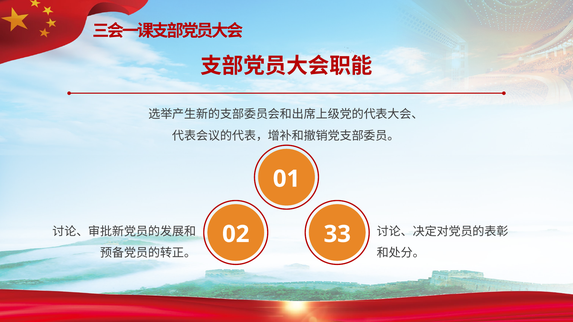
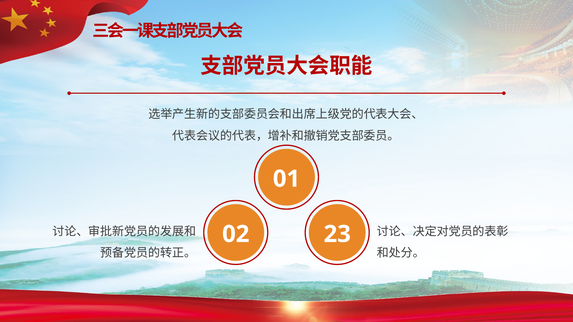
33: 33 -> 23
